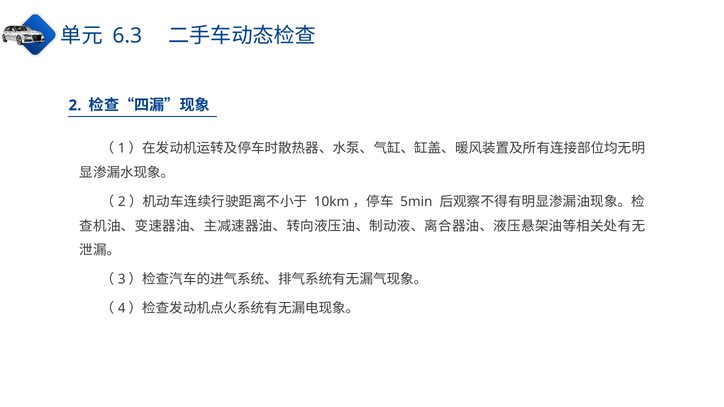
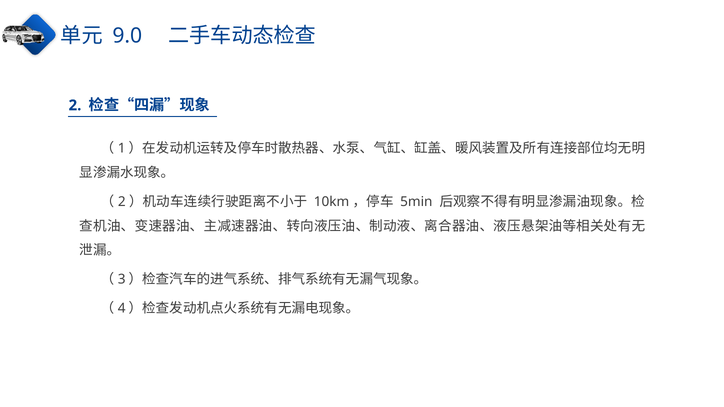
6.3: 6.3 -> 9.0
